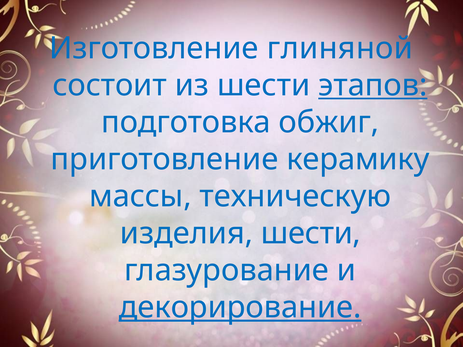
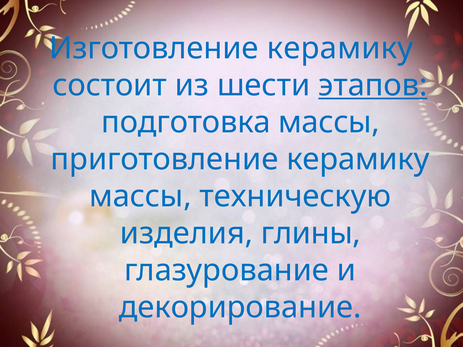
Изготовление глиняной: глиняной -> керамику
подготовка обжиг: обжиг -> массы
изделия шести: шести -> глины
декорирование underline: present -> none
